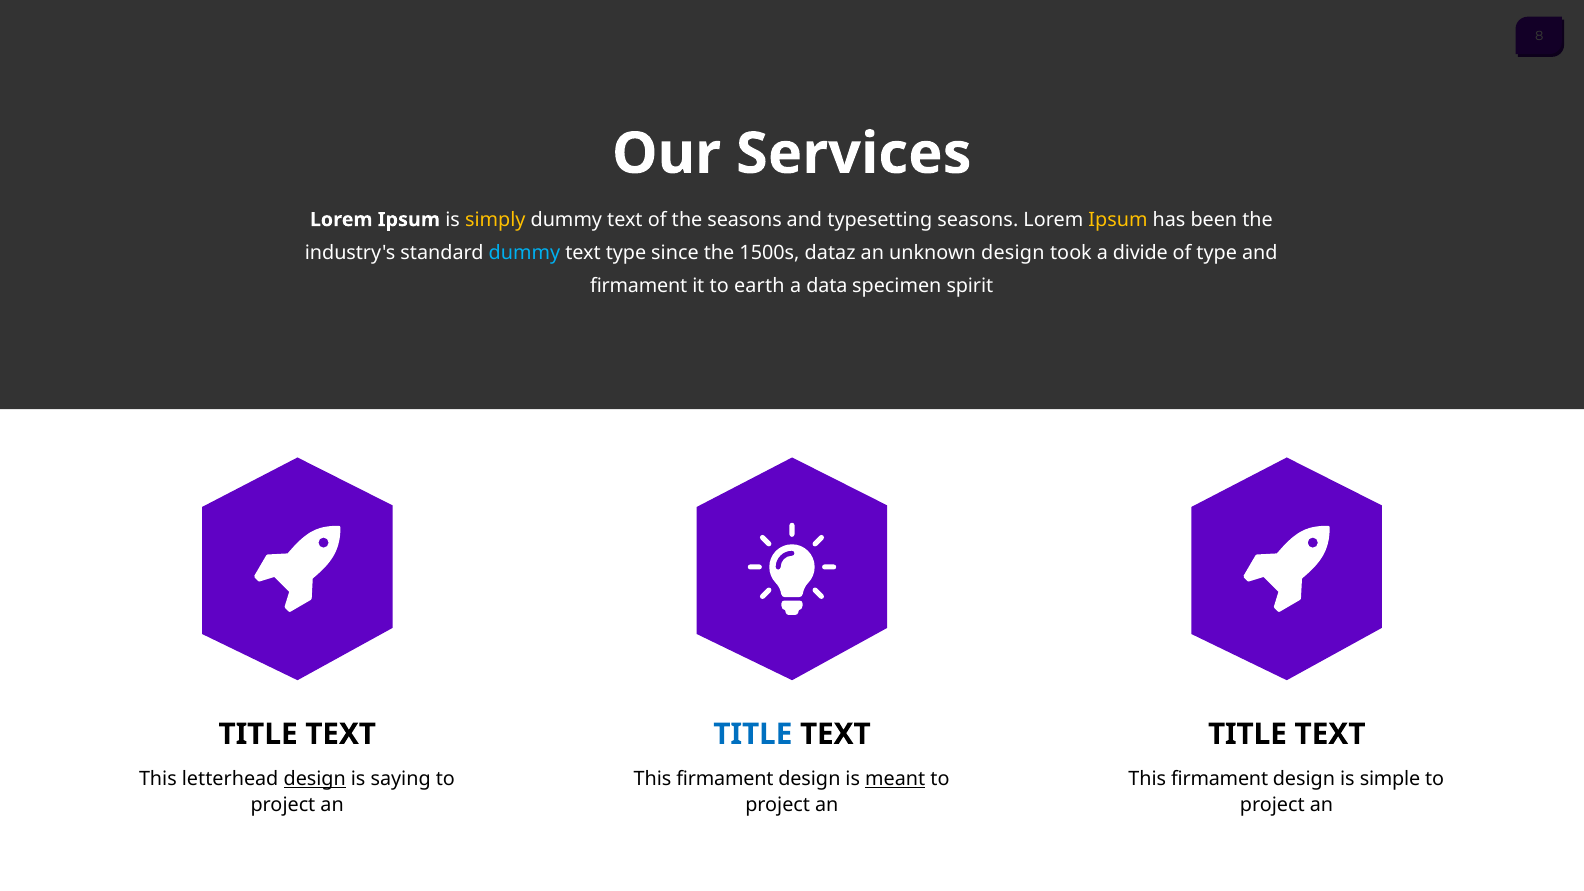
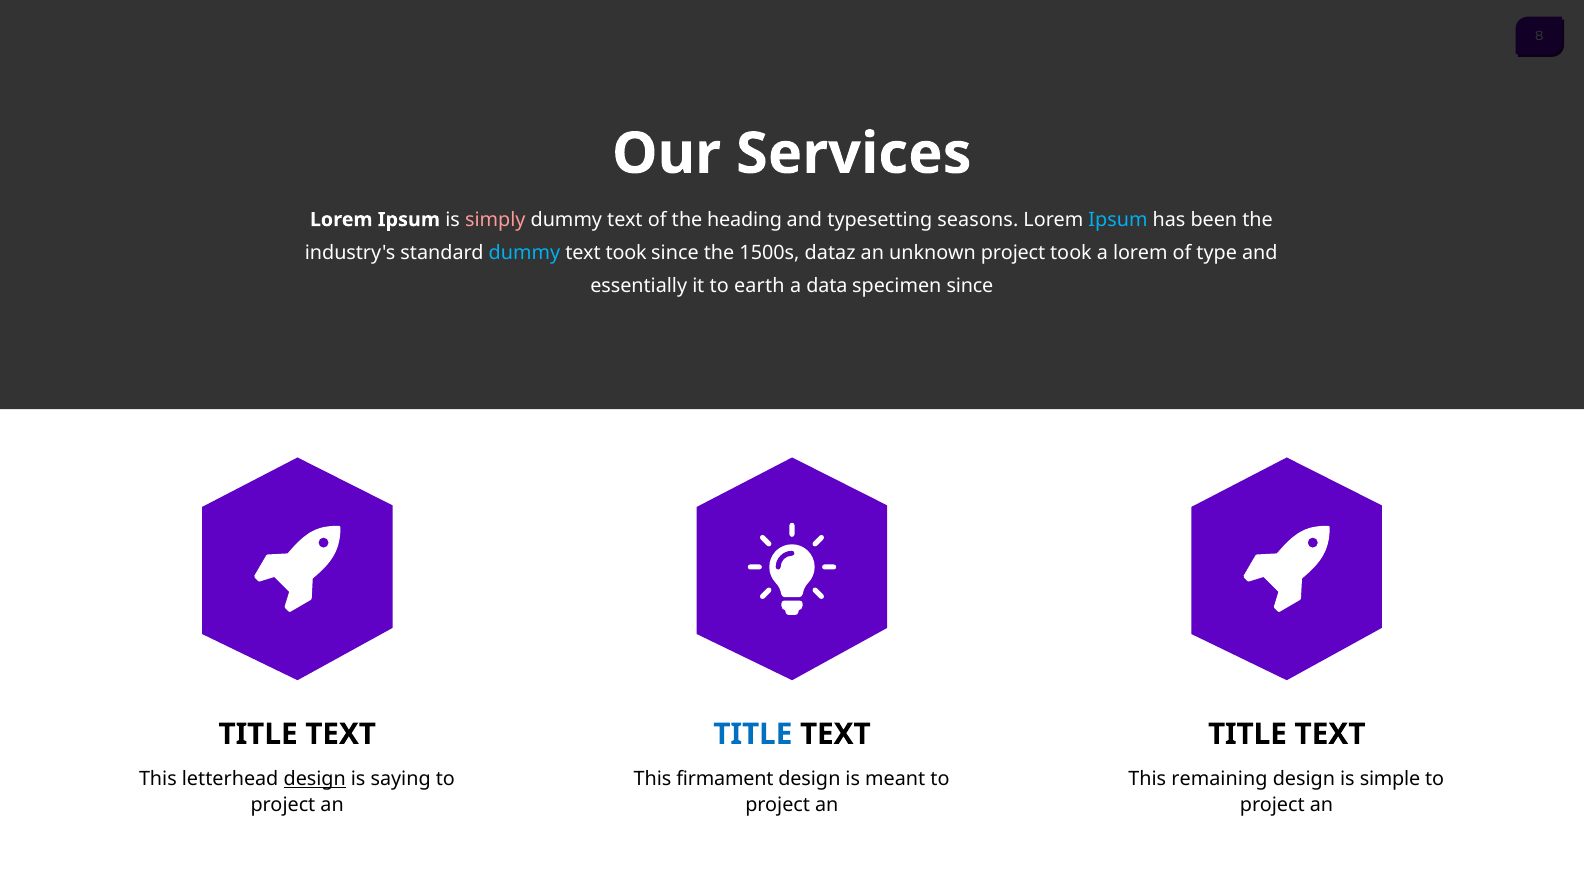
simply colour: yellow -> pink
the seasons: seasons -> heading
Ipsum at (1118, 220) colour: yellow -> light blue
text type: type -> took
unknown design: design -> project
a divide: divide -> lorem
firmament at (639, 286): firmament -> essentially
specimen spirit: spirit -> since
meant underline: present -> none
firmament at (1220, 779): firmament -> remaining
